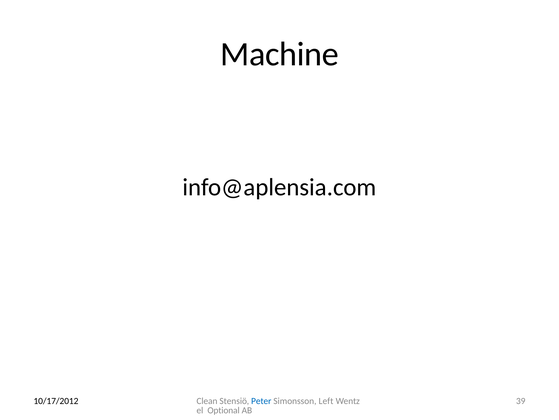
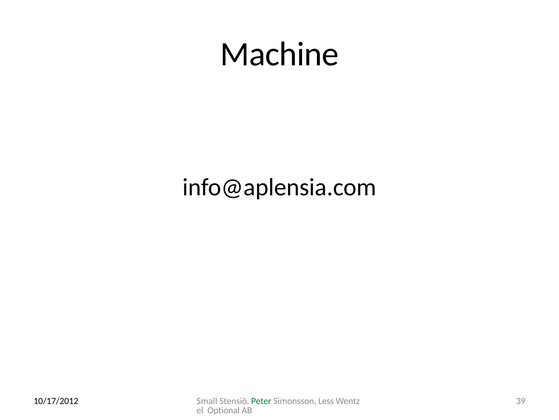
Clean: Clean -> Small
Peter colour: blue -> green
Left: Left -> Less
